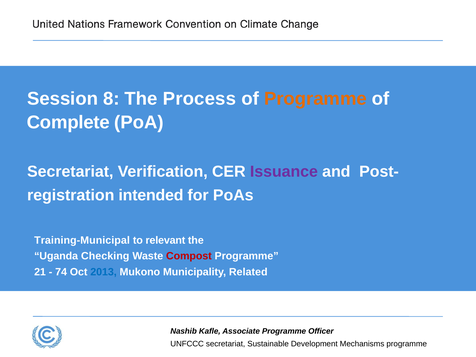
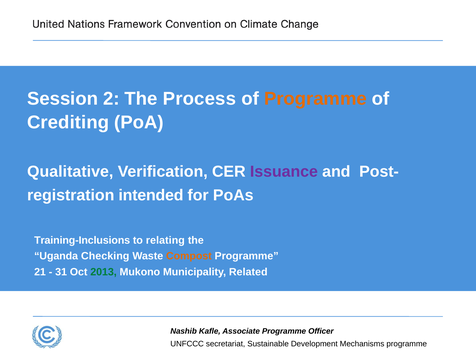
8: 8 -> 2
Complete: Complete -> Crediting
Secretariat at (70, 172): Secretariat -> Qualitative
Training-Municipal: Training-Municipal -> Training-Inclusions
relevant: relevant -> relating
Compost colour: red -> orange
74: 74 -> 31
2013 colour: blue -> green
